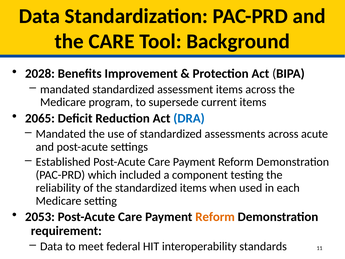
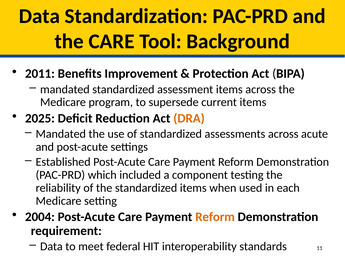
2028: 2028 -> 2011
2065: 2065 -> 2025
DRA colour: blue -> orange
2053: 2053 -> 2004
